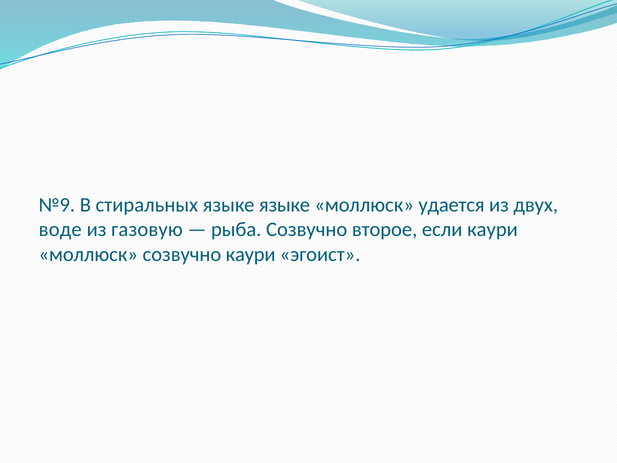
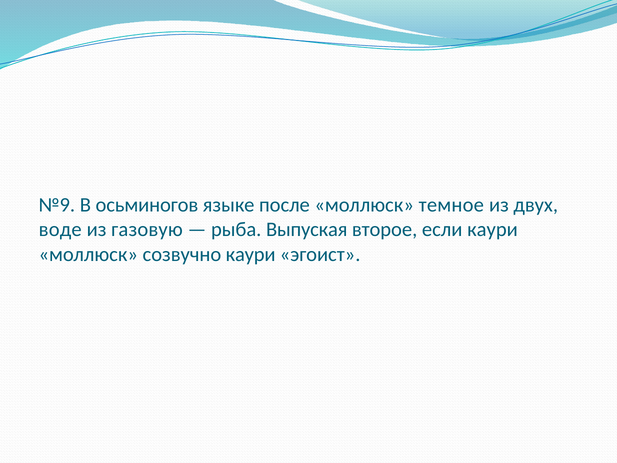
стиральных: стиральных -> осьминогов
языке языке: языке -> после
удается: удается -> темное
рыба Созвучно: Созвучно -> Выпуская
